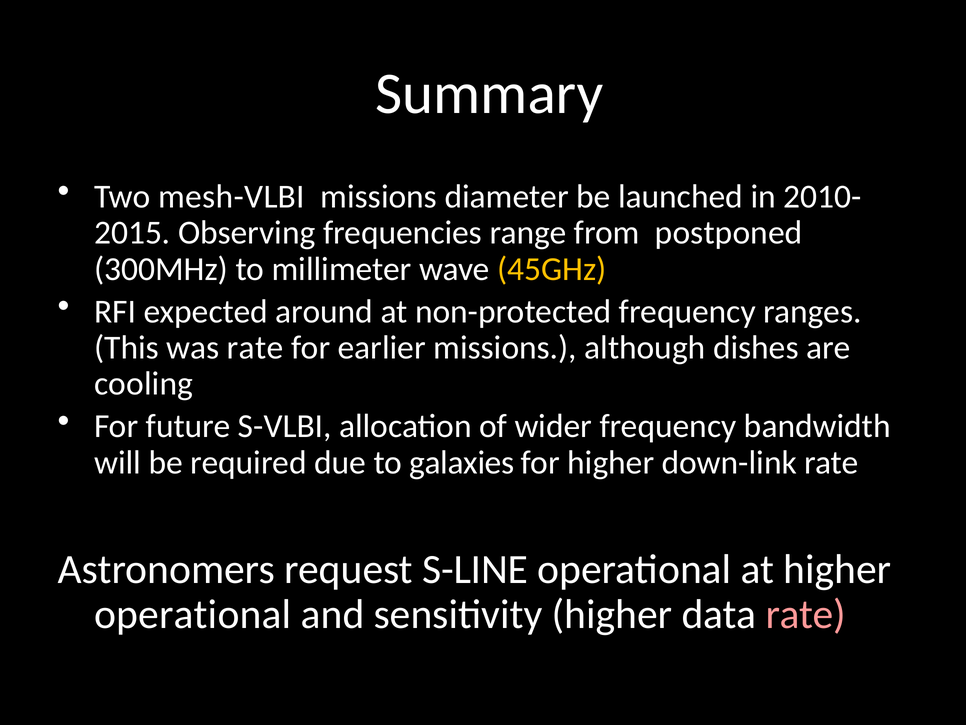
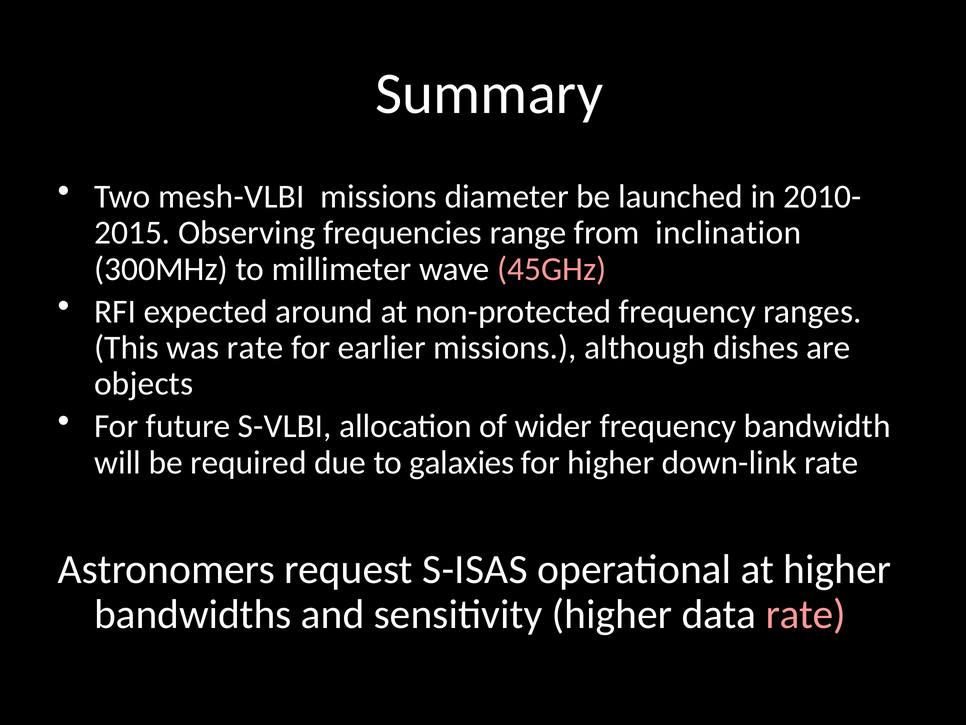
postponed: postponed -> inclination
45GHz colour: yellow -> pink
cooling: cooling -> objects
S-LINE: S-LINE -> S-ISAS
operational at (193, 614): operational -> bandwidths
